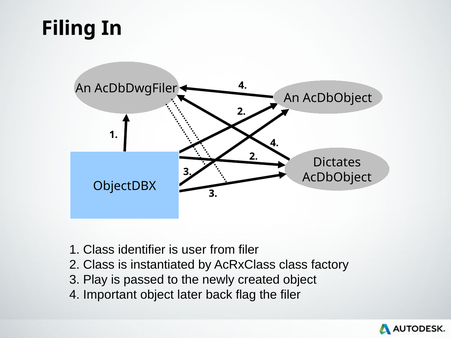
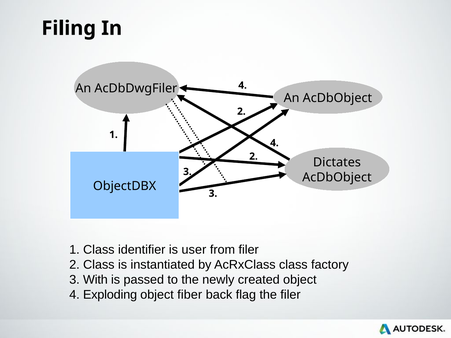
Play: Play -> With
Important: Important -> Exploding
later: later -> fiber
